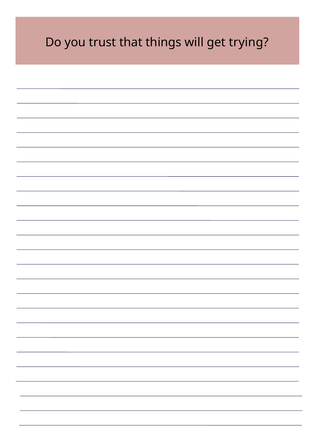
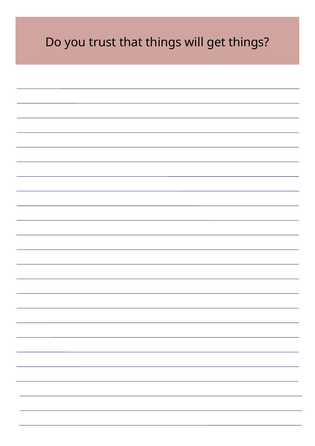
get trying: trying -> things
